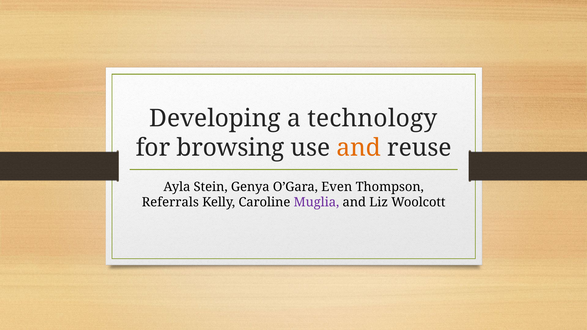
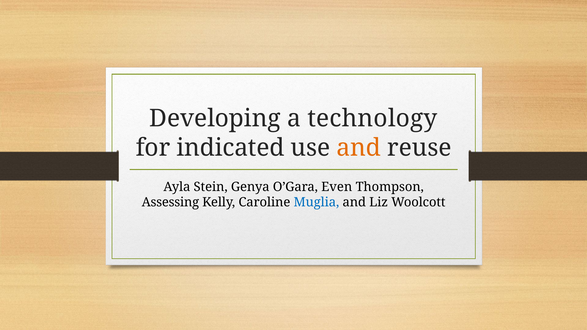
browsing: browsing -> indicated
Referrals: Referrals -> Assessing
Muglia colour: purple -> blue
